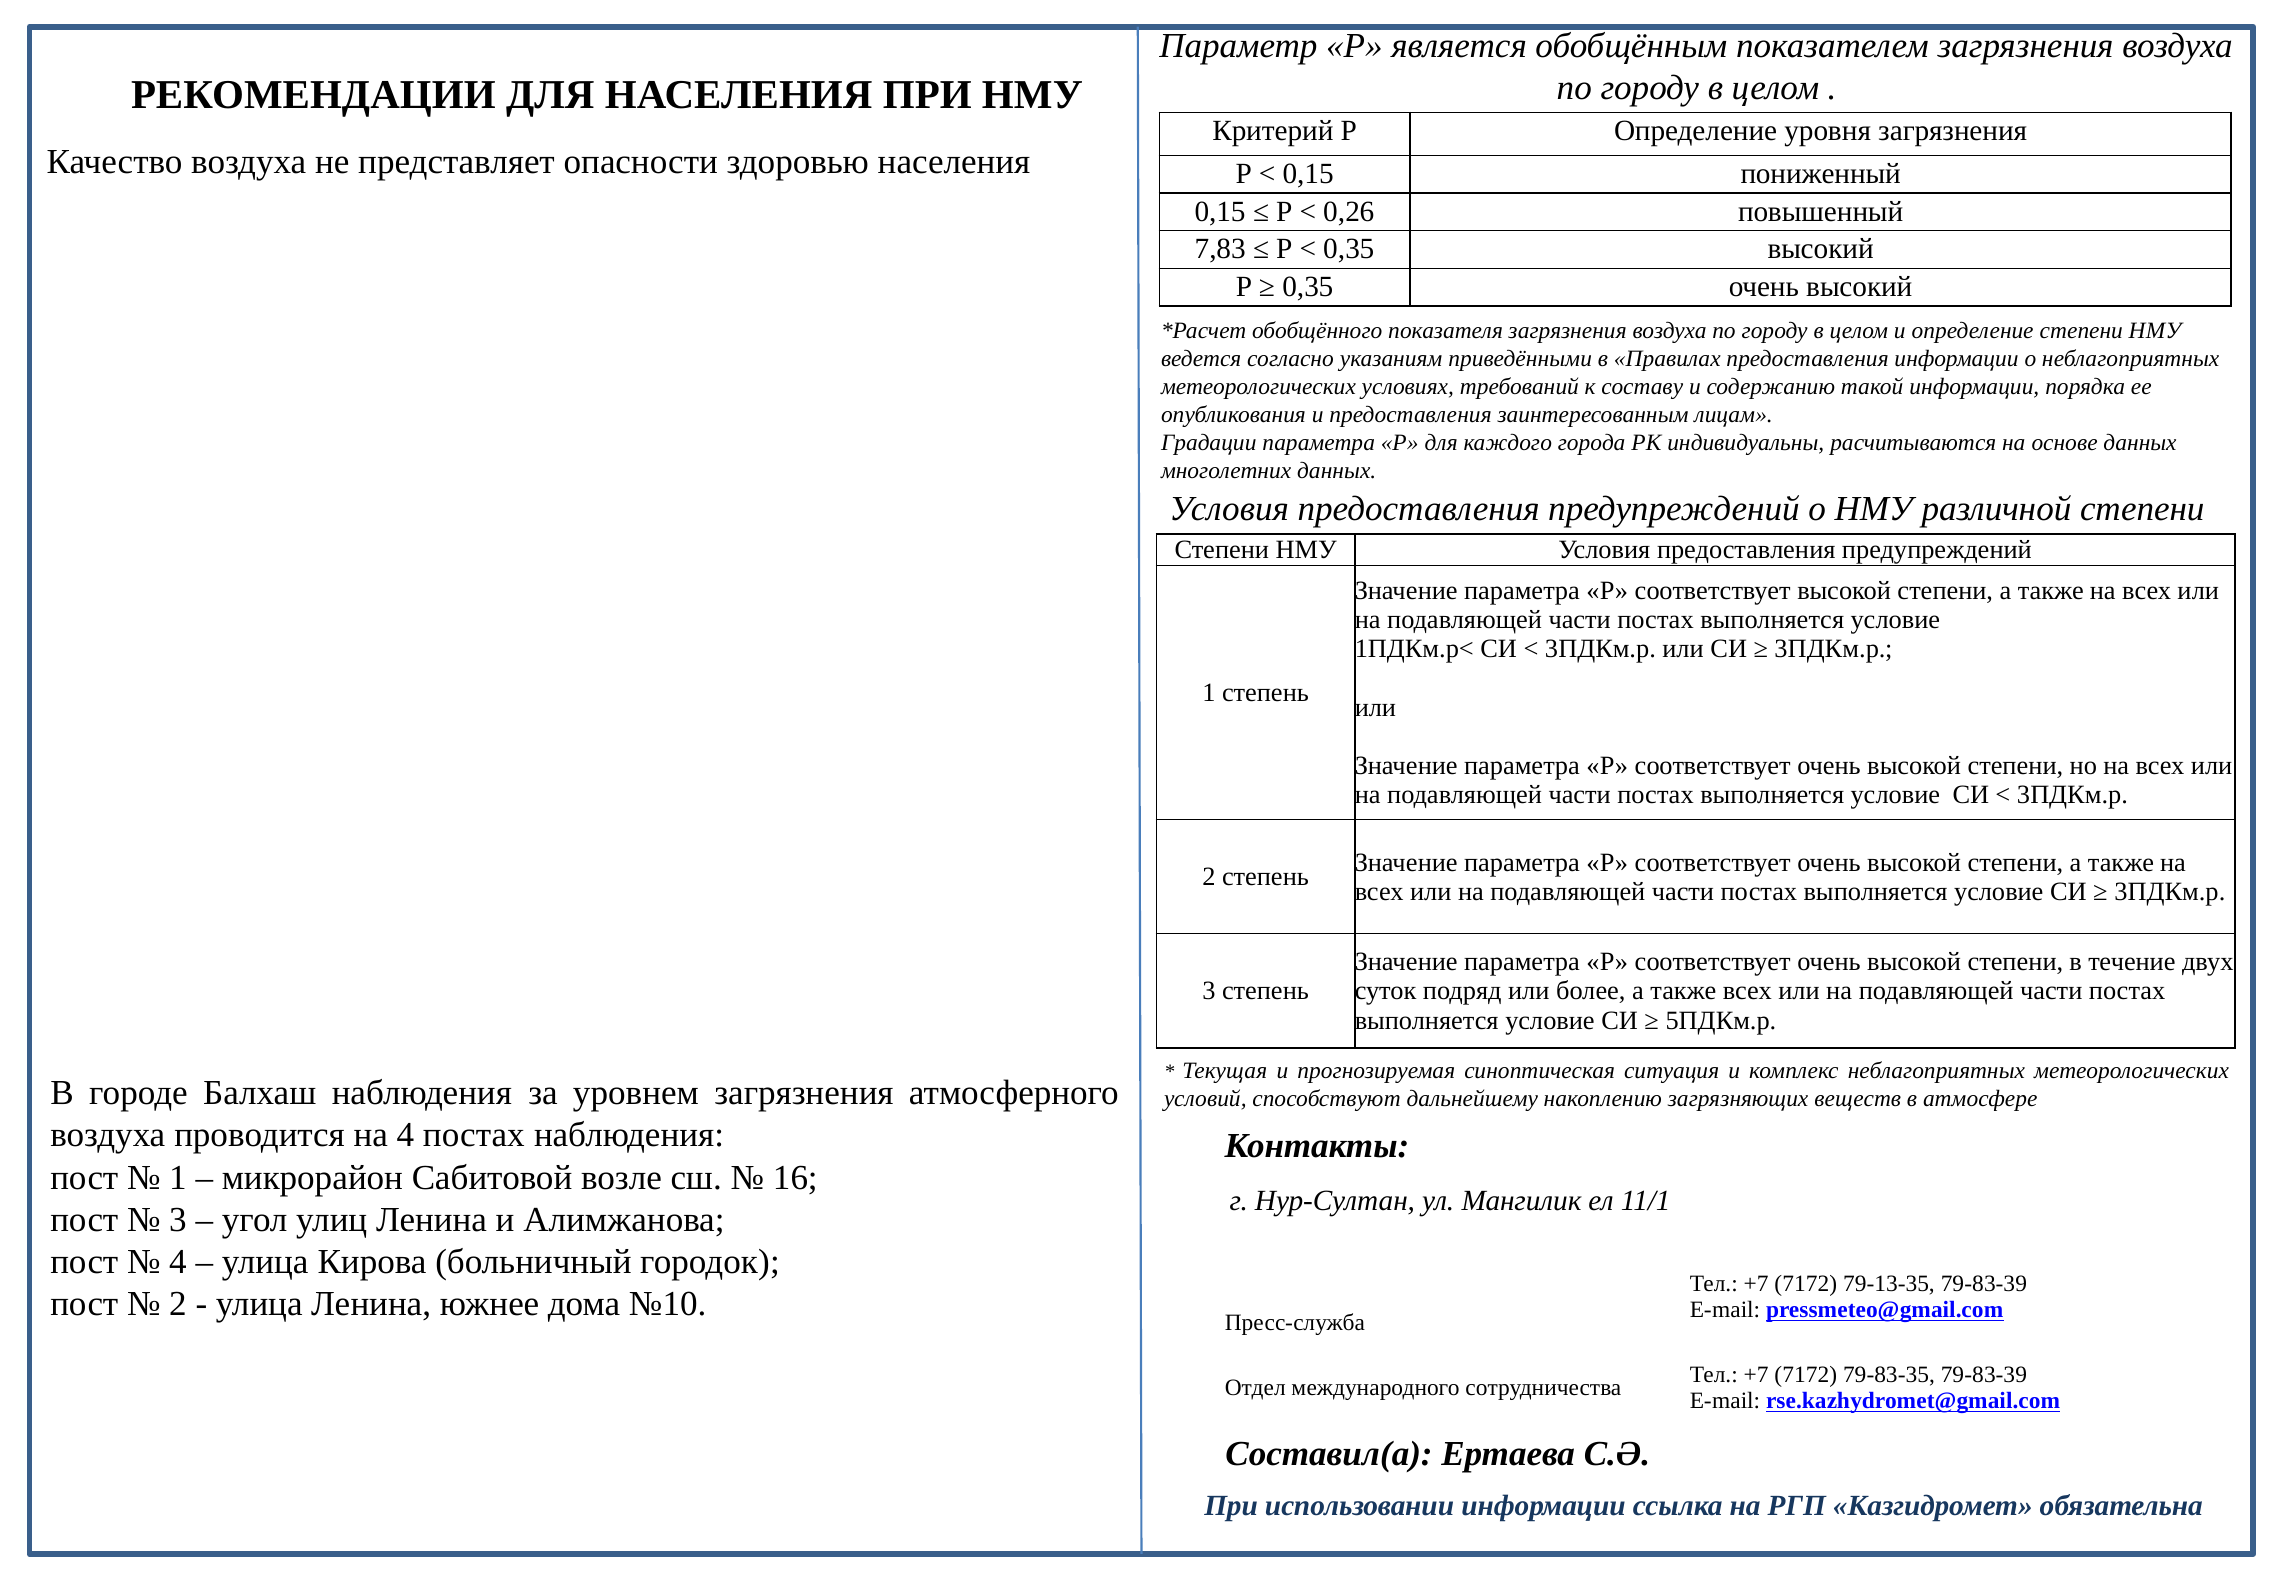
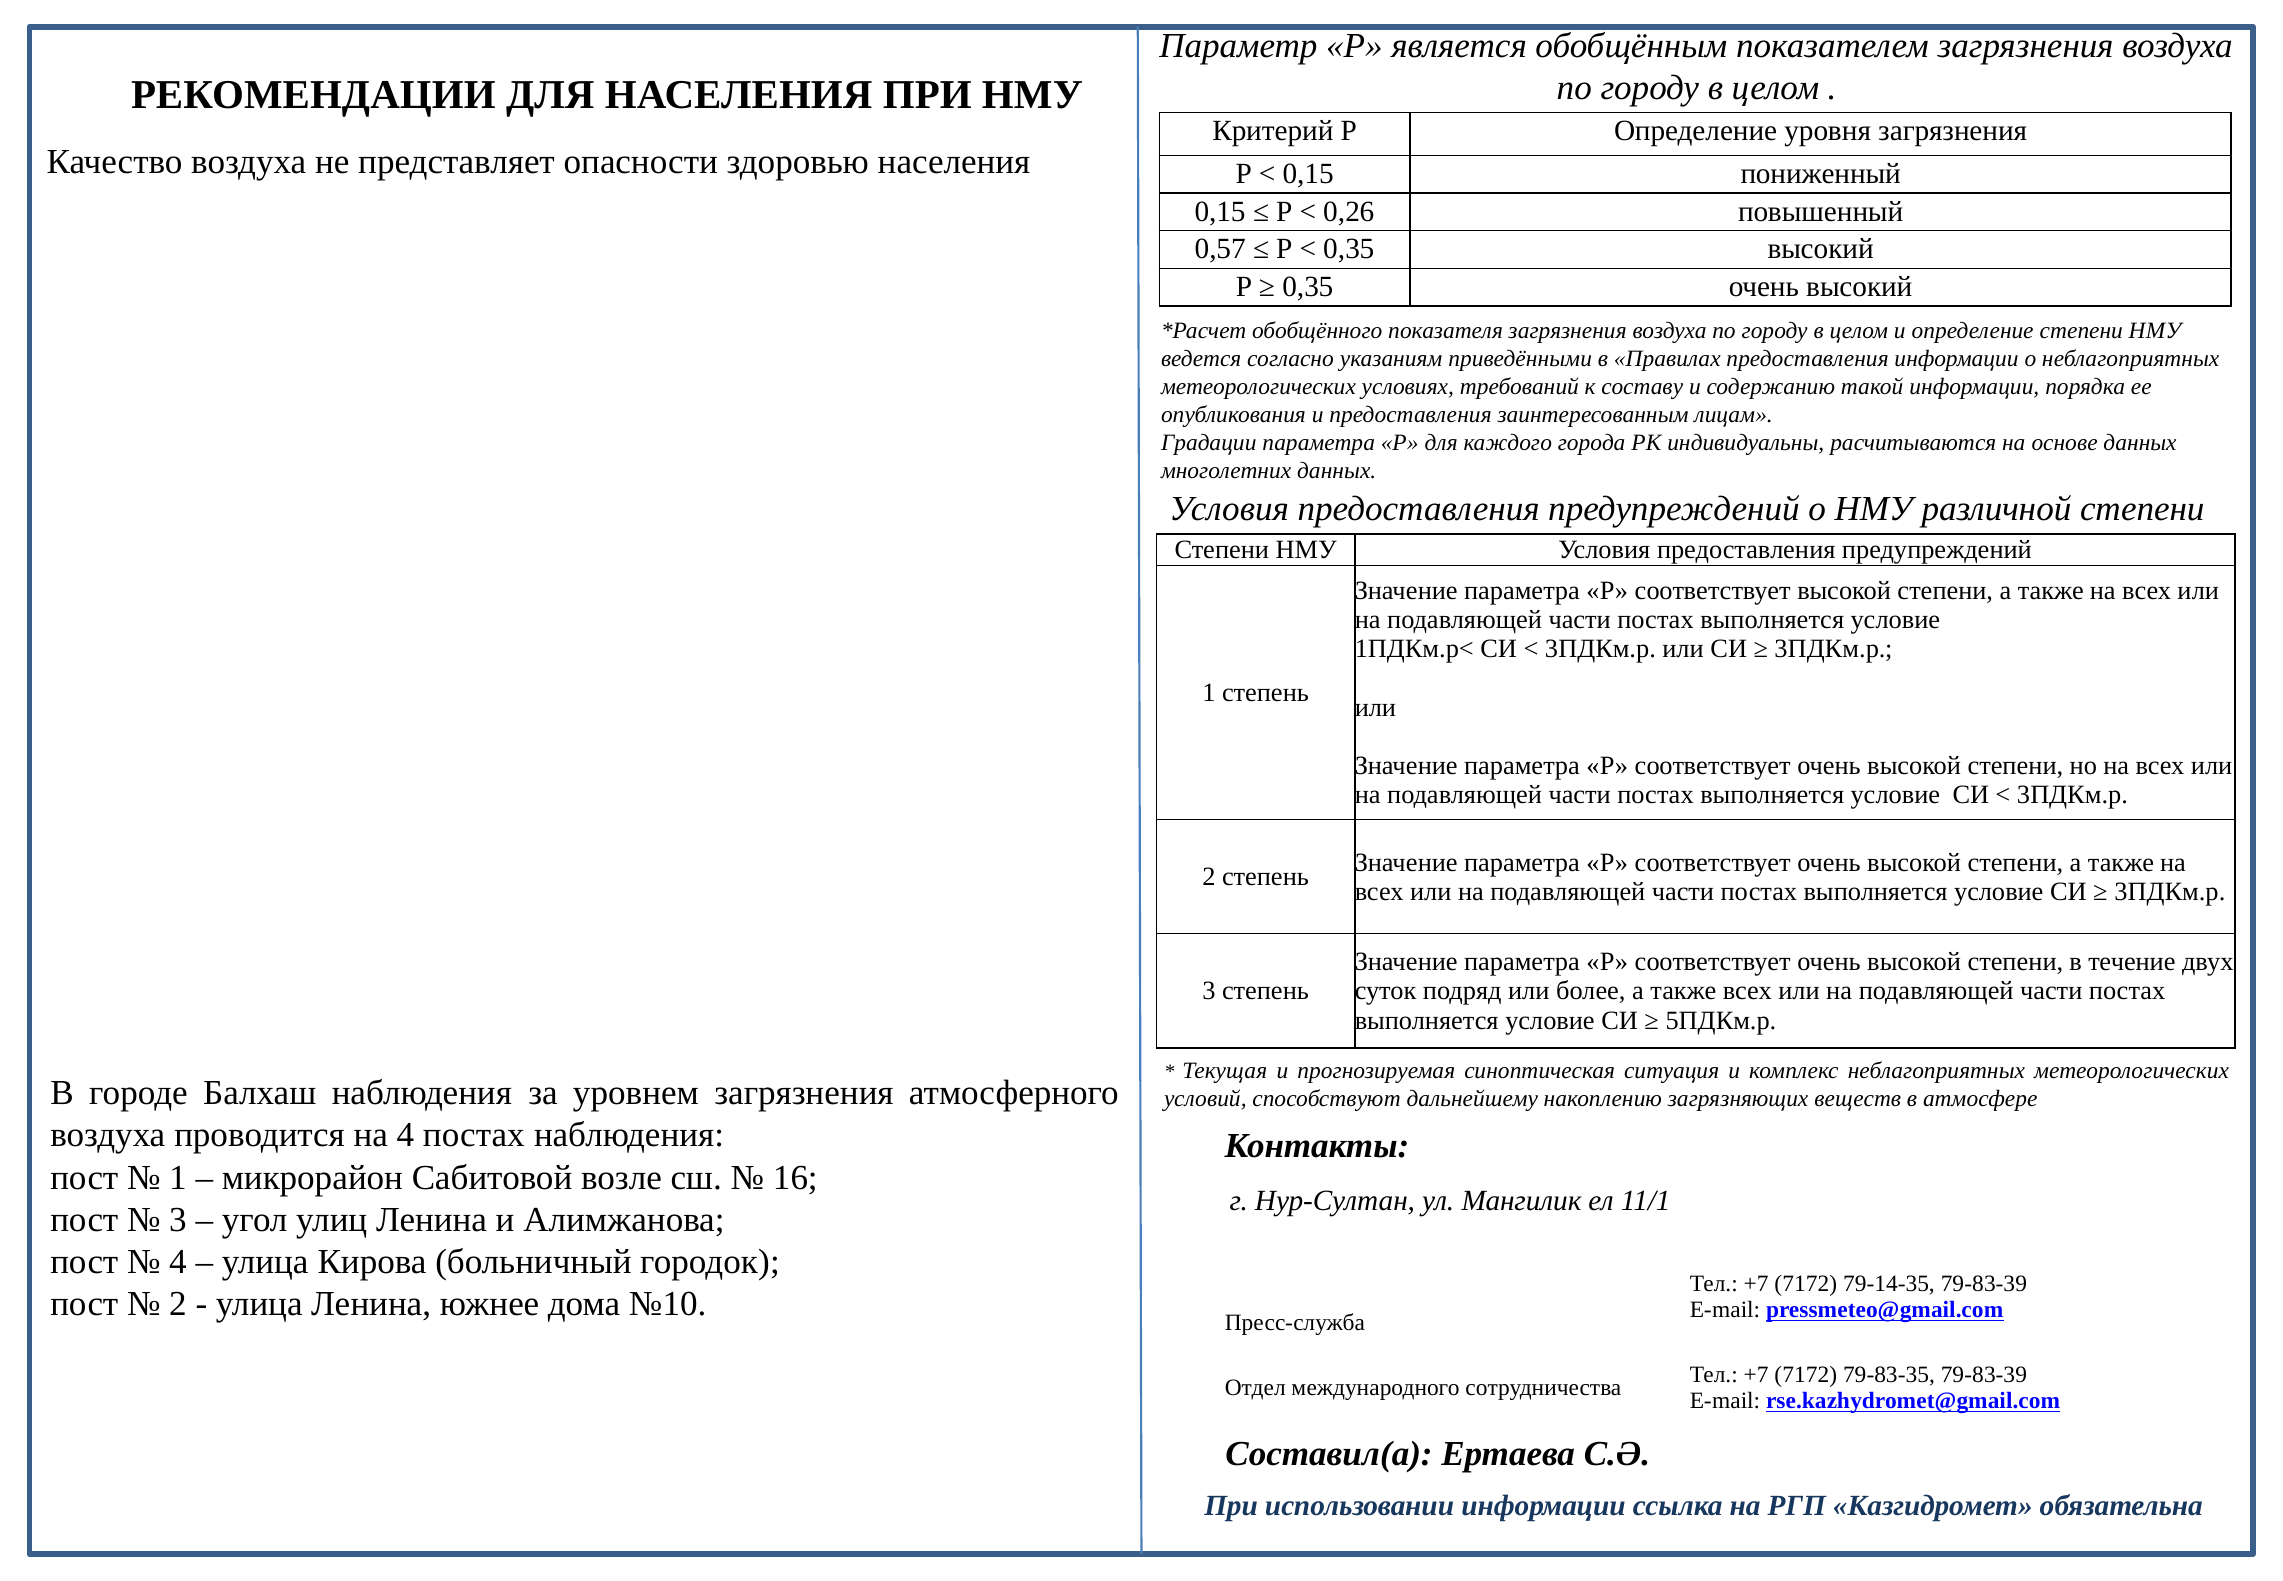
7,83: 7,83 -> 0,57
79-13-35: 79-13-35 -> 79-14-35
